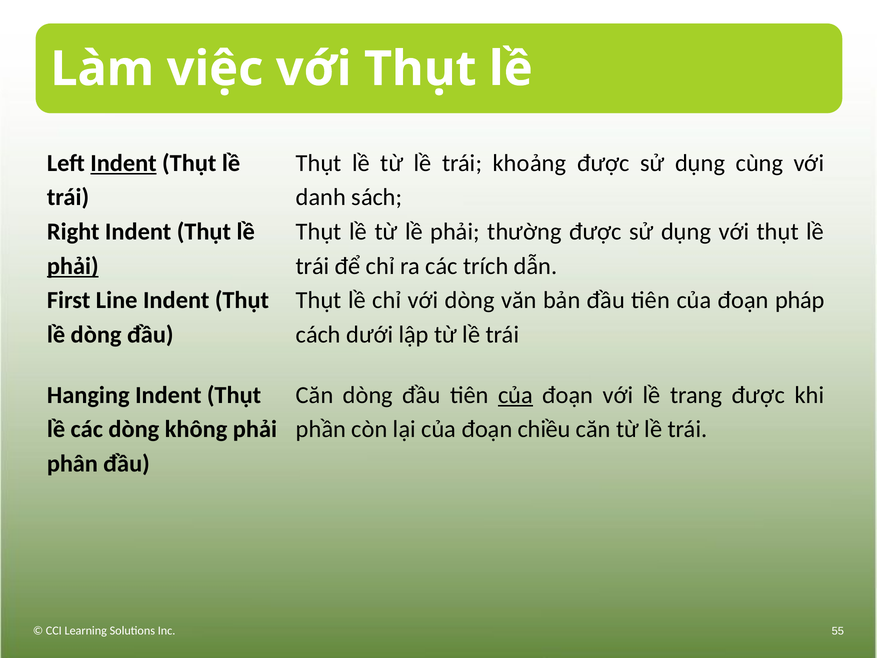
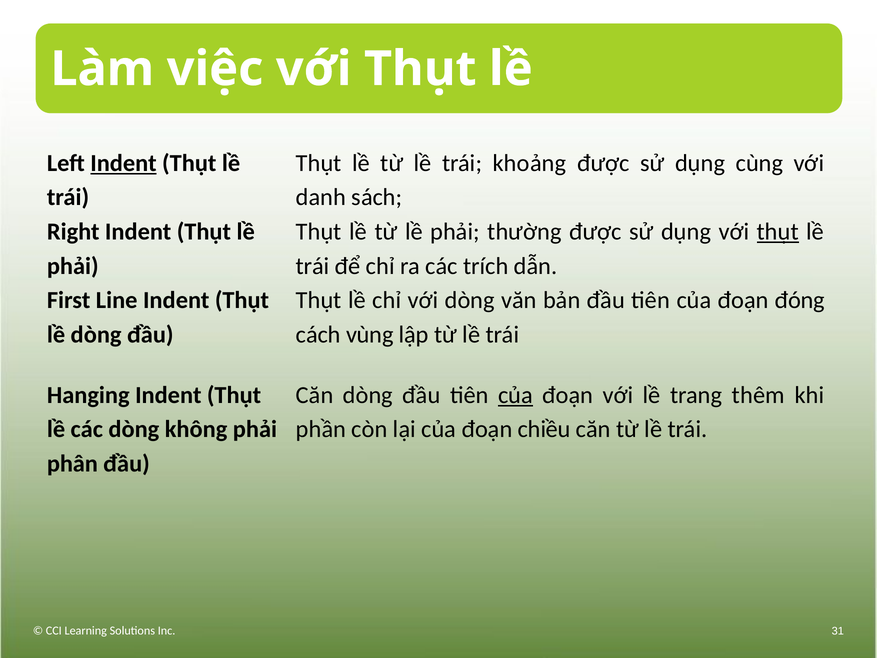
thụt at (778, 232) underline: none -> present
phải at (73, 266) underline: present -> none
pháp: pháp -> đóng
dưới: dưới -> vùng
trang được: được -> thêm
55: 55 -> 31
